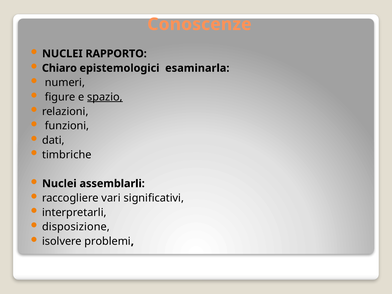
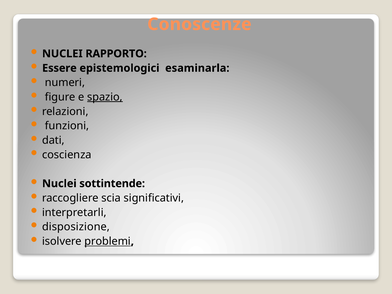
Chiaro: Chiaro -> Essere
timbriche: timbriche -> coscienza
assemblarli: assemblarli -> sottintende
vari: vari -> scia
problemi underline: none -> present
